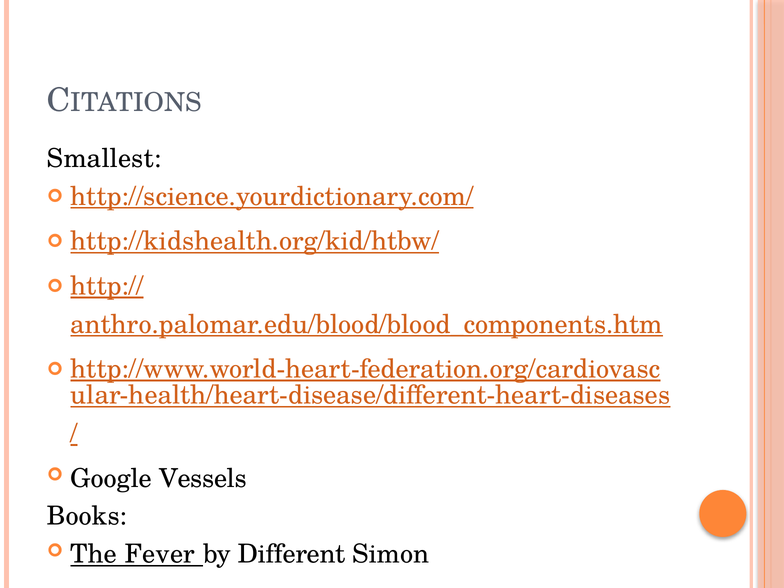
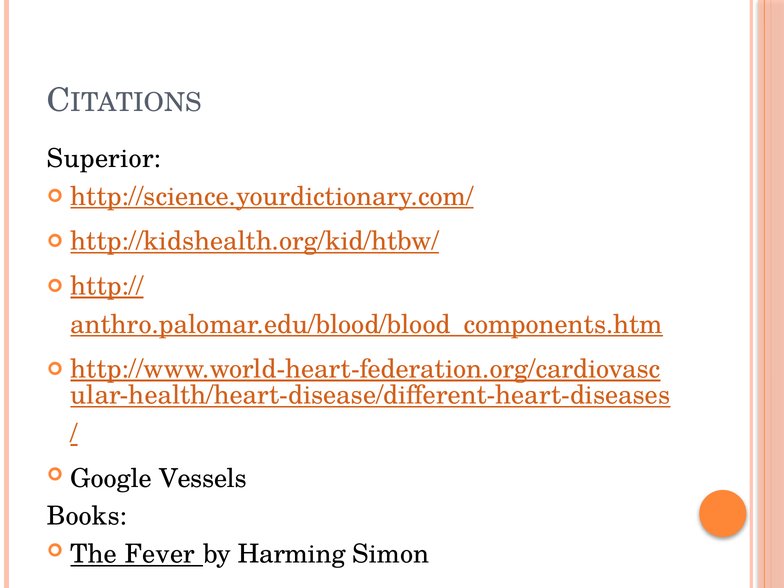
Smallest: Smallest -> Superior
Different: Different -> Harming
